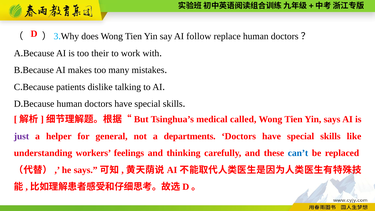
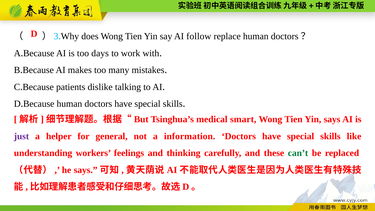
their: their -> days
called: called -> smart
departments: departments -> information
can’t colour: blue -> green
